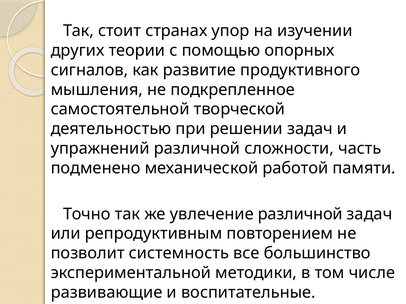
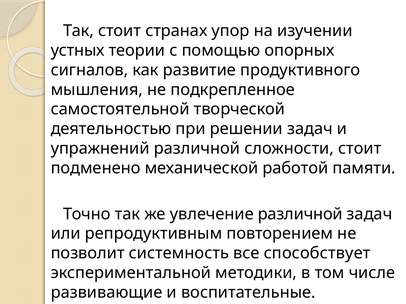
других: других -> устных
сложности часть: часть -> стоит
большинство: большинство -> способствует
